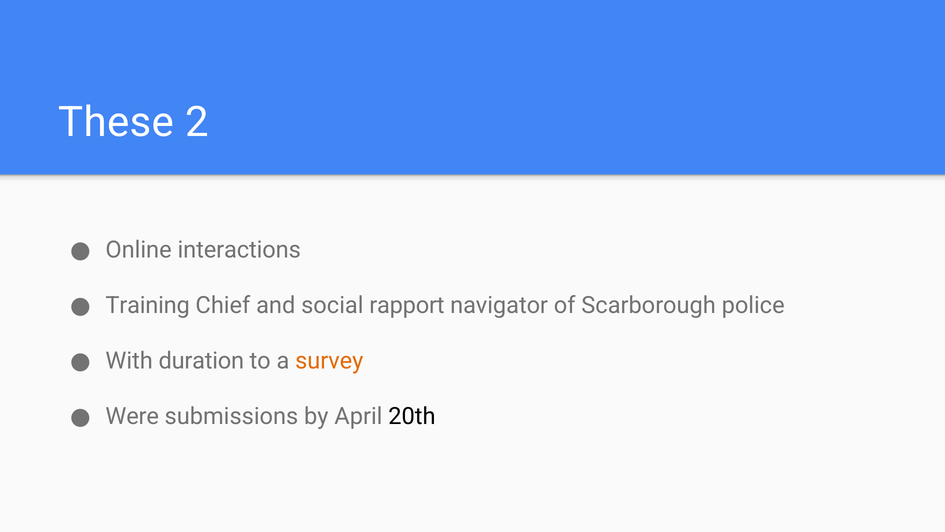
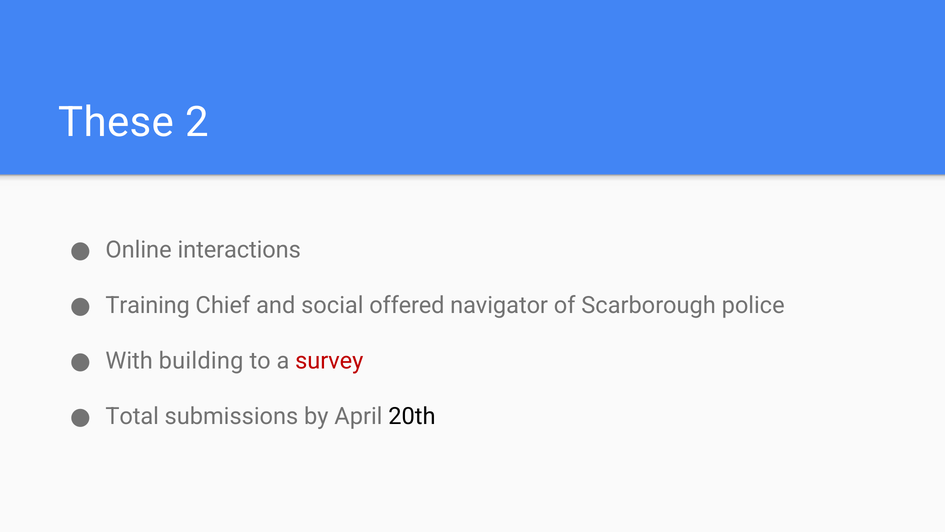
rapport: rapport -> offered
duration: duration -> building
survey colour: orange -> red
Were: Were -> Total
